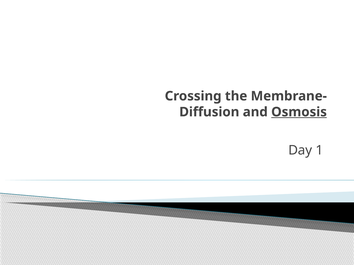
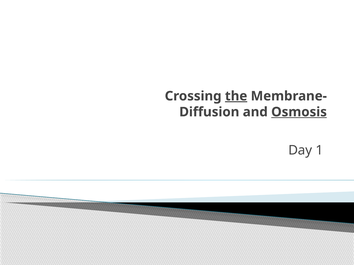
the underline: none -> present
